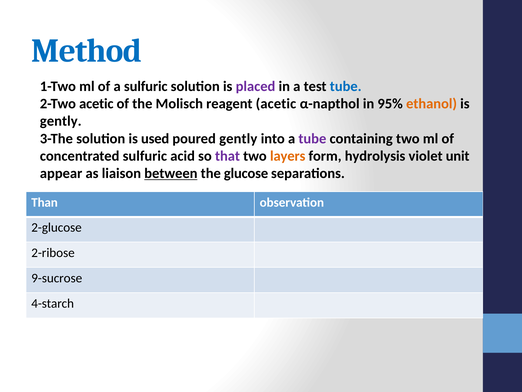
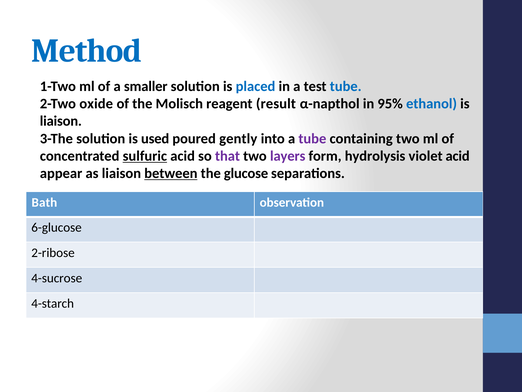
a sulfuric: sulfuric -> smaller
placed colour: purple -> blue
2-Two acetic: acetic -> oxide
reagent acetic: acetic -> result
ethanol colour: orange -> blue
gently at (61, 121): gently -> liaison
sulfuric at (145, 156) underline: none -> present
layers colour: orange -> purple
violet unit: unit -> acid
Than: Than -> Bath
2-glucose: 2-glucose -> 6-glucose
9-sucrose: 9-sucrose -> 4-sucrose
